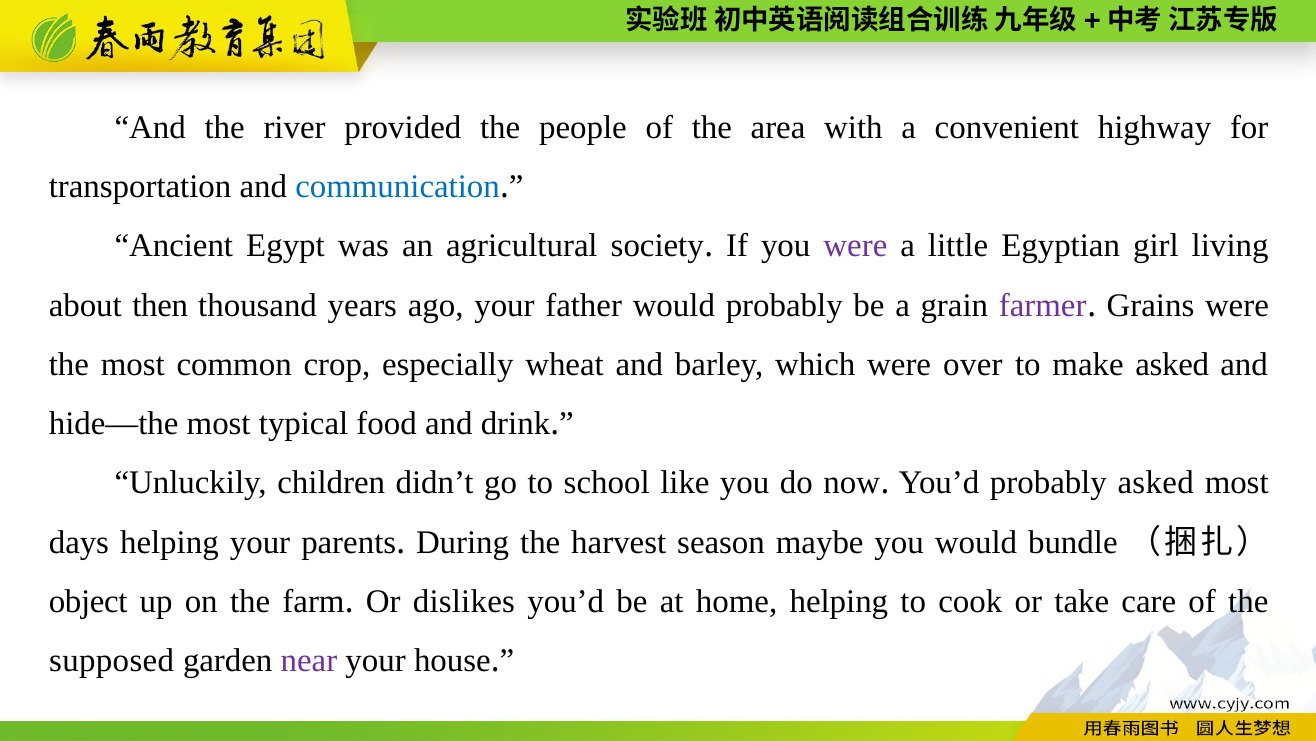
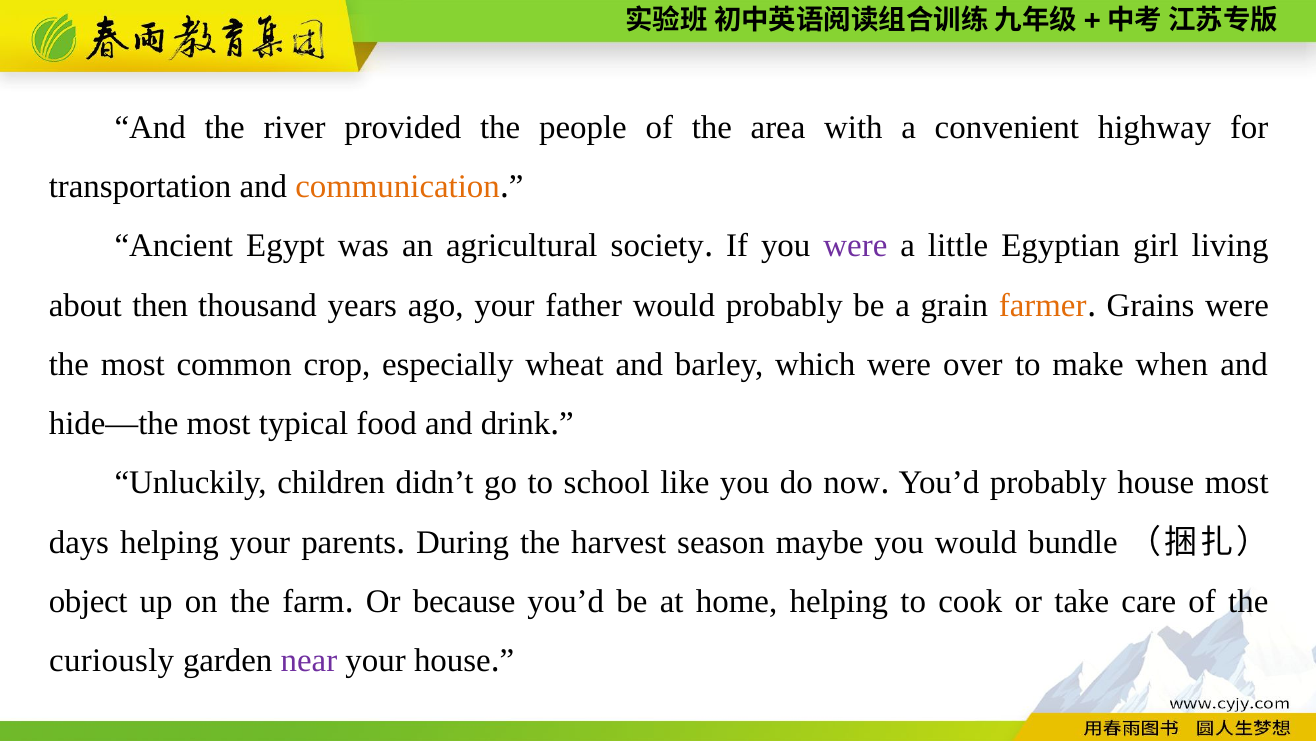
communication colour: blue -> orange
farmer colour: purple -> orange
make asked: asked -> when
probably asked: asked -> house
dislikes: dislikes -> because
supposed: supposed -> curiously
